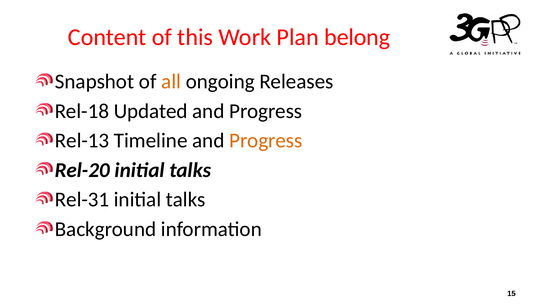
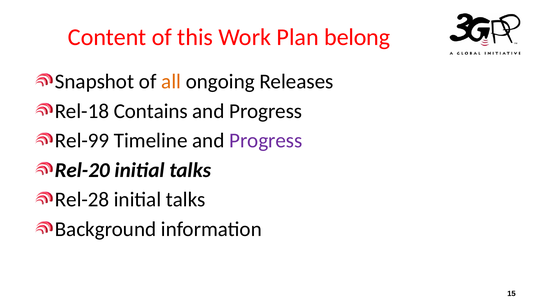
Updated: Updated -> Contains
Rel-13: Rel-13 -> Rel-99
Progress at (266, 141) colour: orange -> purple
Rel-31: Rel-31 -> Rel-28
